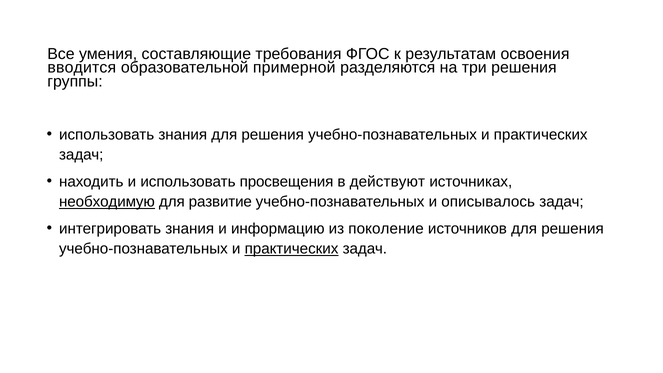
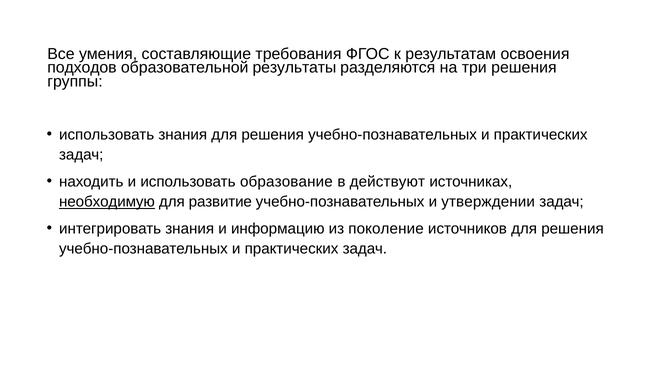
вводится: вводится -> подходов
примерной: примерной -> результаты
просвещения: просвещения -> образование
описывалось: описывалось -> утверждении
практических at (292, 249) underline: present -> none
